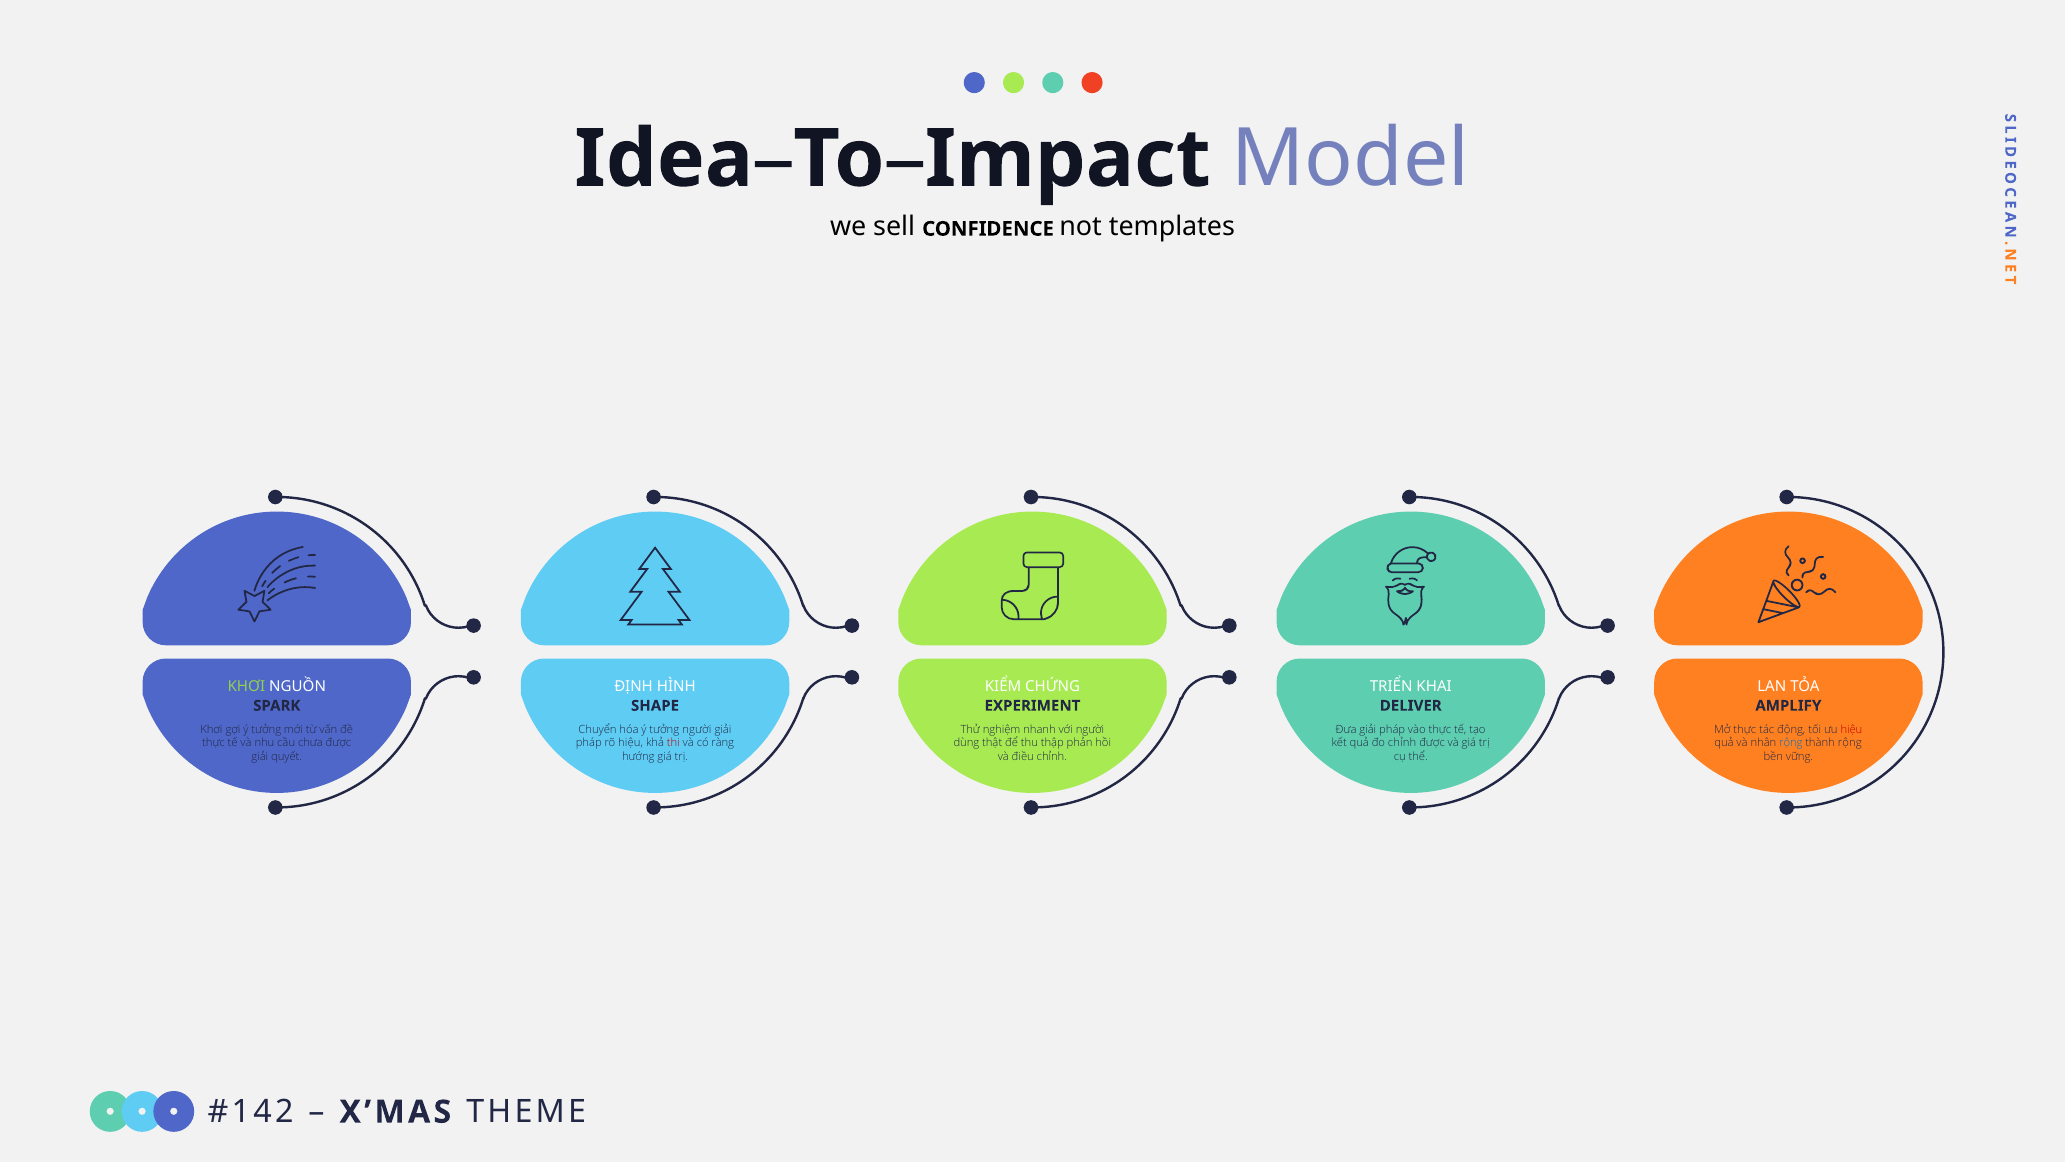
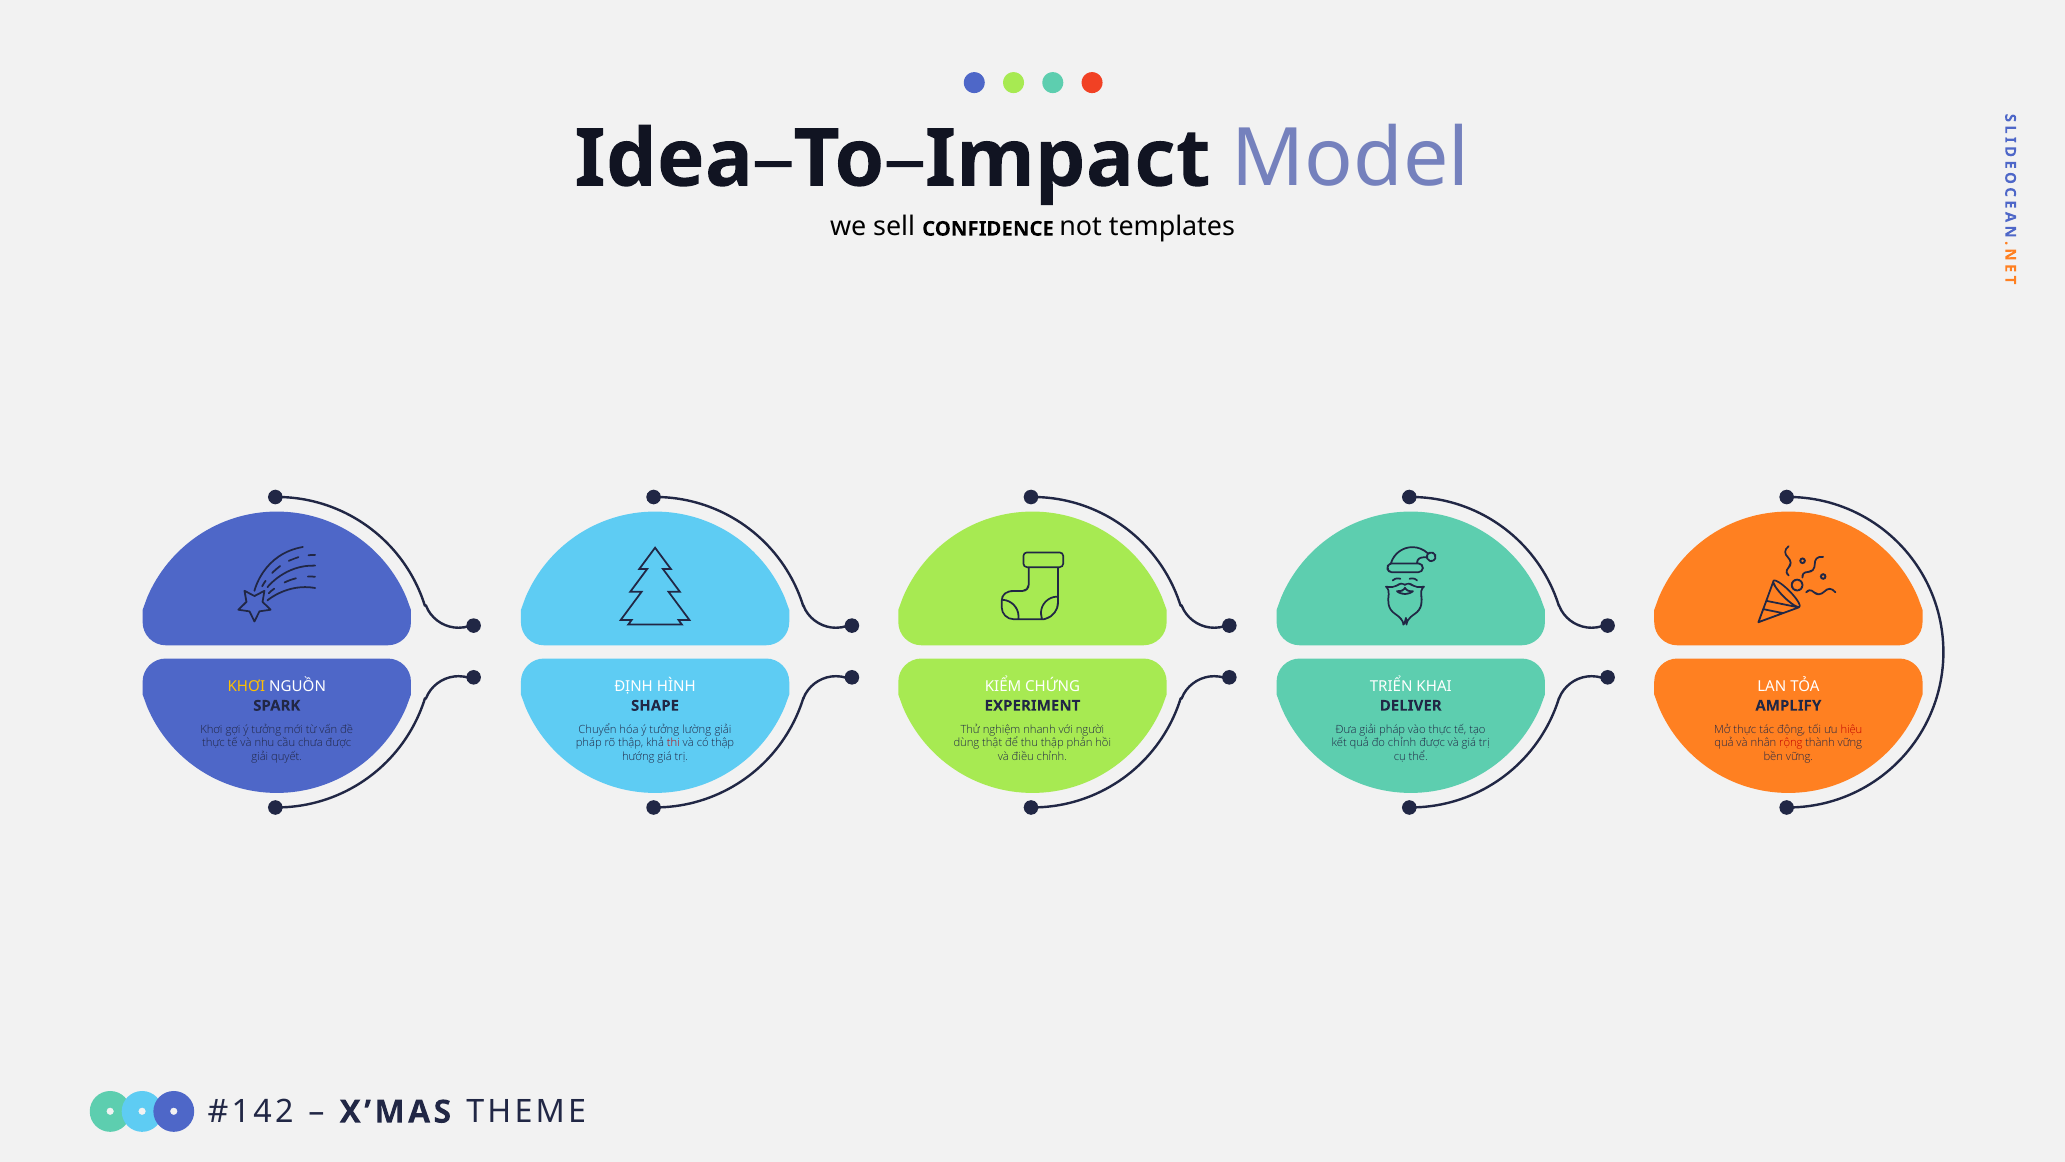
KHƠI at (246, 686) colour: light green -> yellow
tưởng người: người -> lường
rõ hiệu: hiệu -> thập
có ràng: ràng -> thập
rộng at (1791, 743) colour: blue -> red
thành rộng: rộng -> vững
